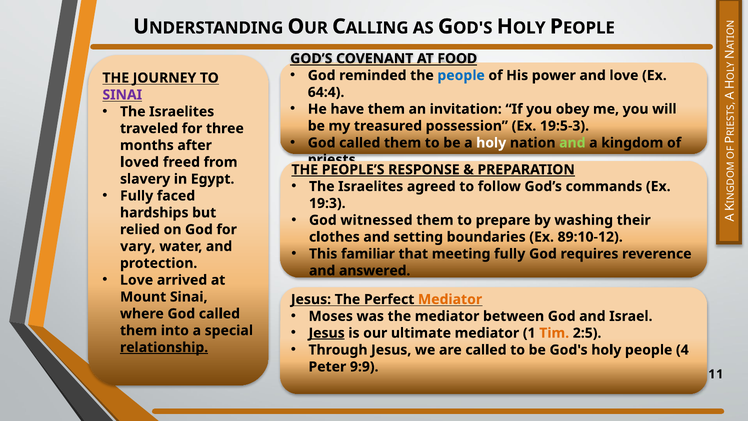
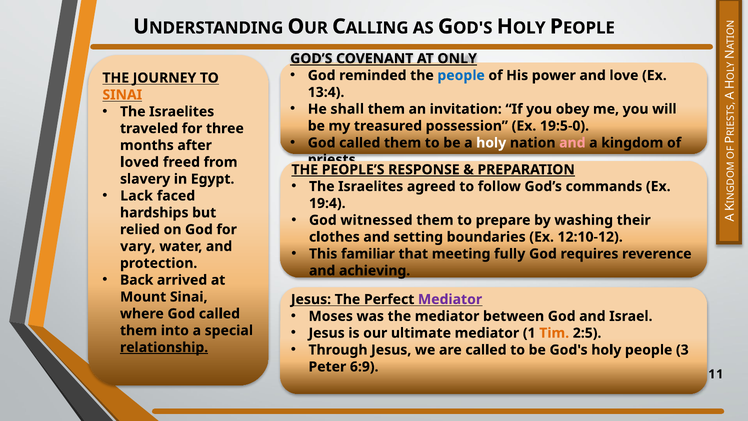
FOOD: FOOD -> ONLY
64:4: 64:4 -> 13:4
SINAI at (122, 95) colour: purple -> orange
have: have -> shall
19:5-3: 19:5-3 -> 19:5-0
and at (572, 143) colour: light green -> pink
Fully at (137, 196): Fully -> Lack
19:3: 19:3 -> 19:4
89:10-12: 89:10-12 -> 12:10-12
answered: answered -> achieving
Love at (137, 280): Love -> Back
Mediator at (450, 299) colour: orange -> purple
Jesus at (327, 333) underline: present -> none
4: 4 -> 3
9:9: 9:9 -> 6:9
